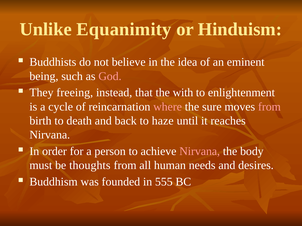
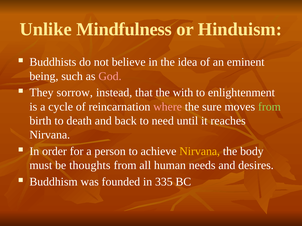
Equanimity: Equanimity -> Mindfulness
freeing: freeing -> sorrow
from at (269, 107) colour: pink -> light green
haze: haze -> need
Nirvana at (200, 152) colour: pink -> yellow
555: 555 -> 335
